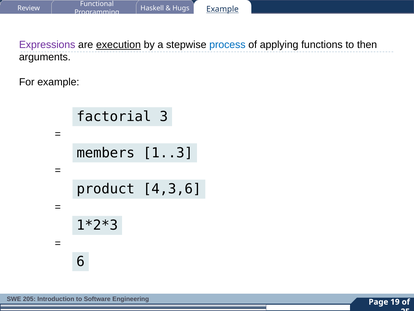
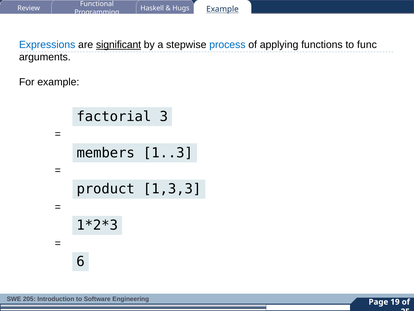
Expressions colour: purple -> blue
execution: execution -> significant
then: then -> func
4,3,6: 4,3,6 -> 1,3,3
